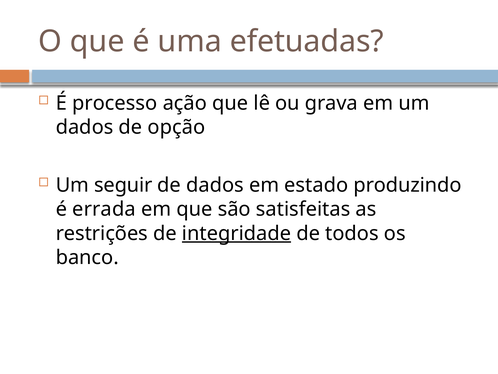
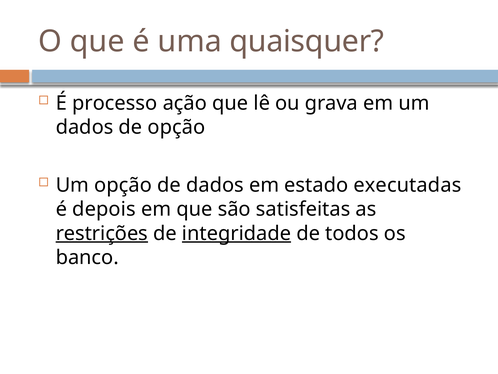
efetuadas: efetuadas -> quaisquer
Um seguir: seguir -> opção
produzindo: produzindo -> executadas
errada: errada -> depois
restrições underline: none -> present
